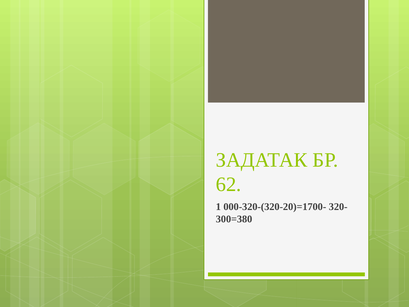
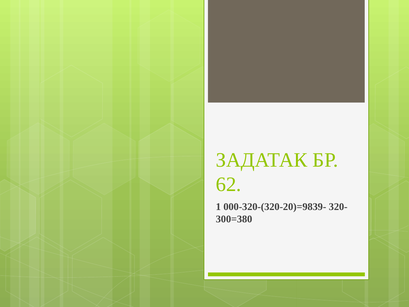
000-320-(320-20)=1700-: 000-320-(320-20)=1700- -> 000-320-(320-20)=9839-
